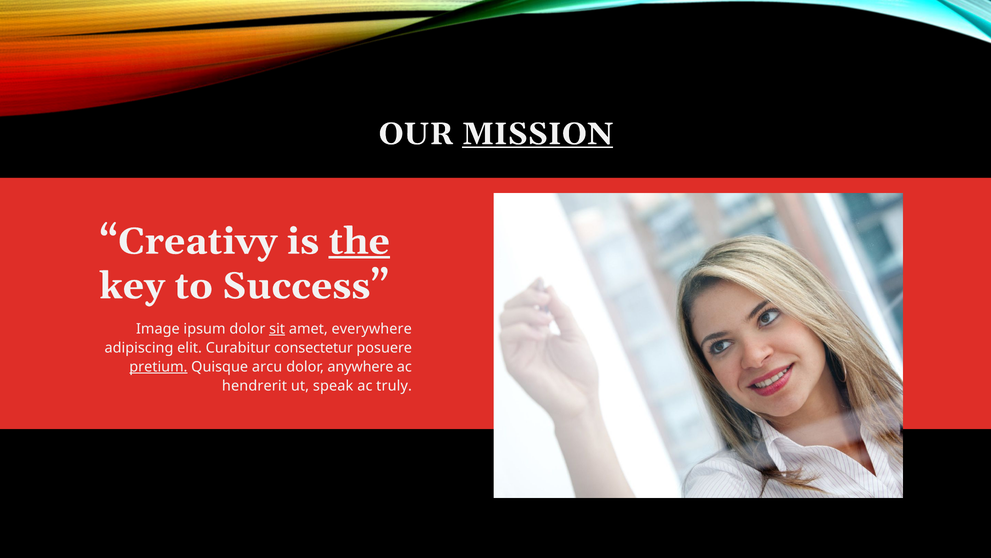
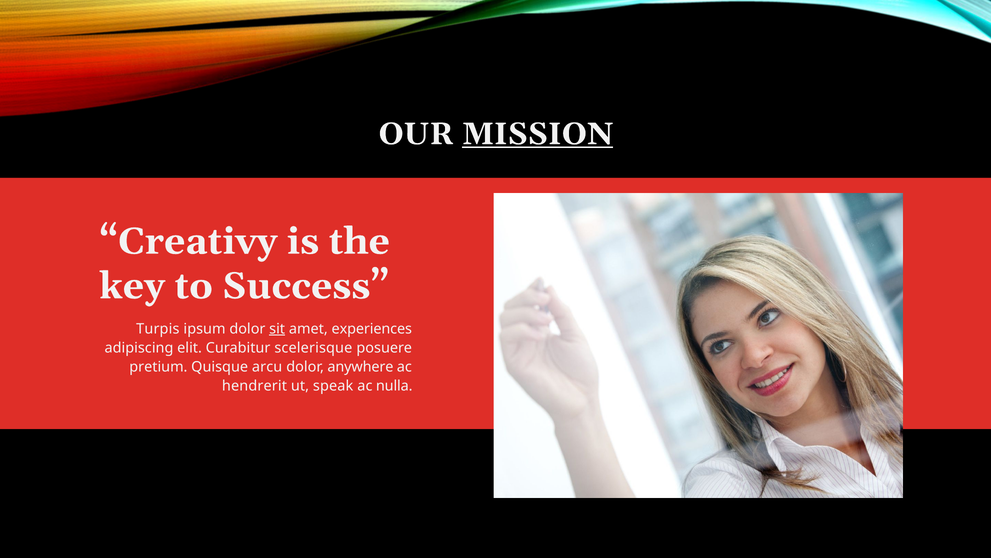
the underline: present -> none
Image: Image -> Turpis
everywhere: everywhere -> experiences
consectetur: consectetur -> scelerisque
pretium underline: present -> none
truly: truly -> nulla
